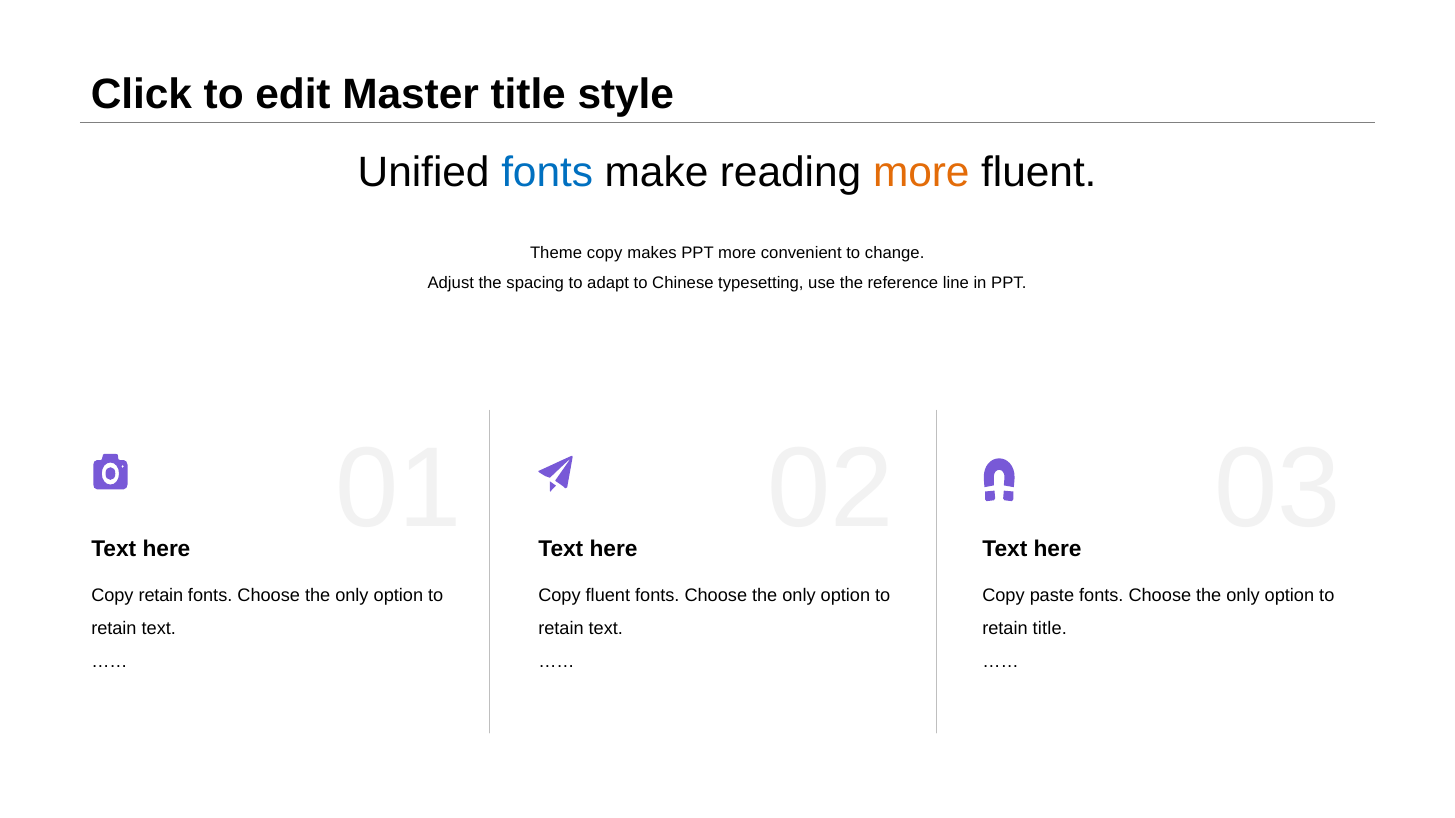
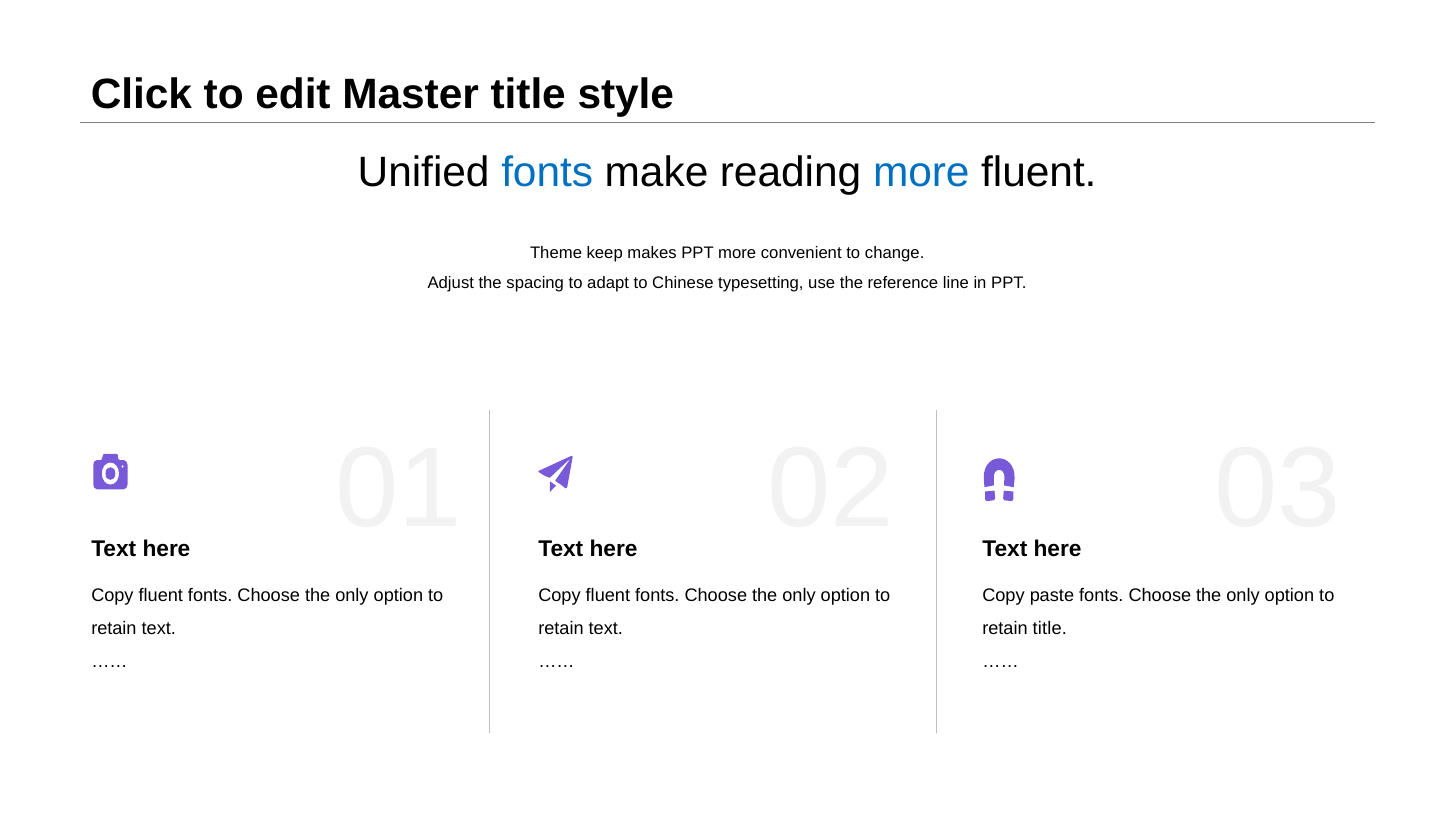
more at (921, 172) colour: orange -> blue
Theme copy: copy -> keep
retain at (161, 596): retain -> fluent
